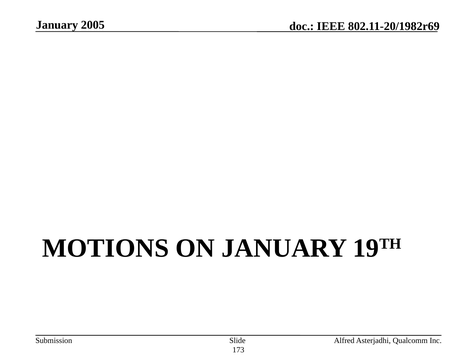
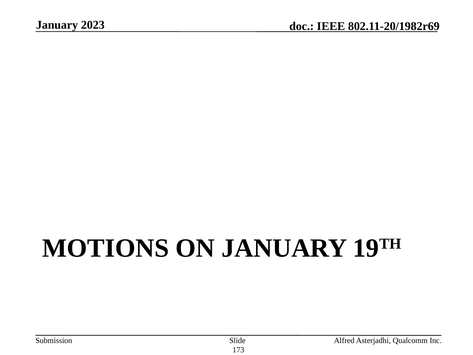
2005: 2005 -> 2023
